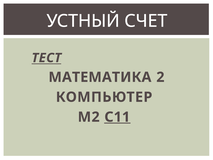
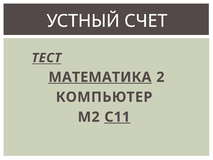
МАТЕМАТИКА underline: none -> present
